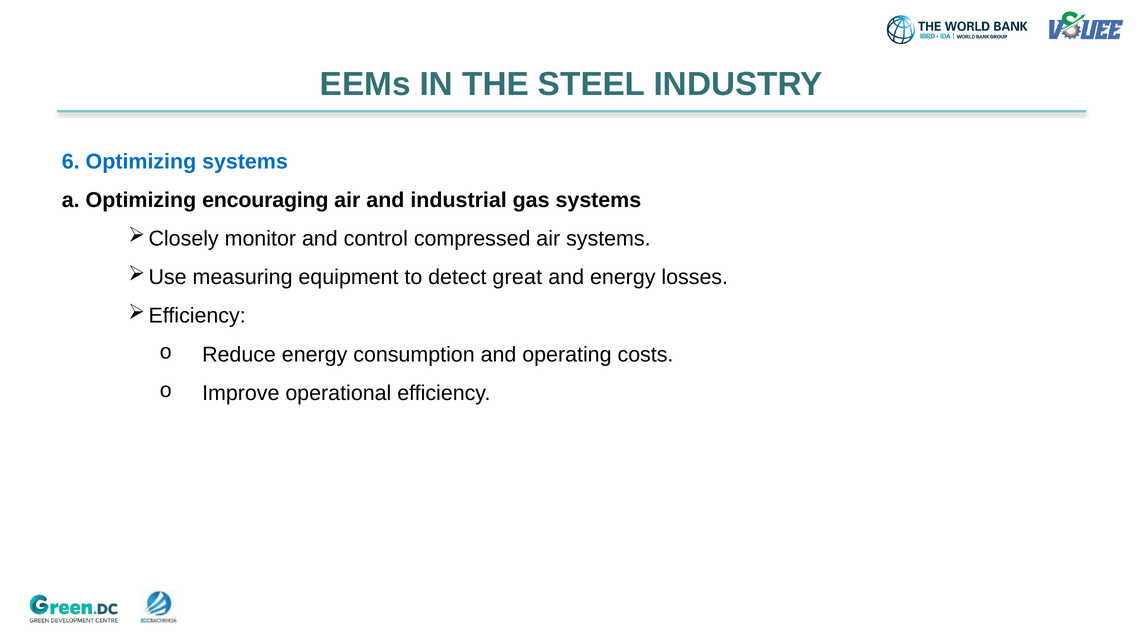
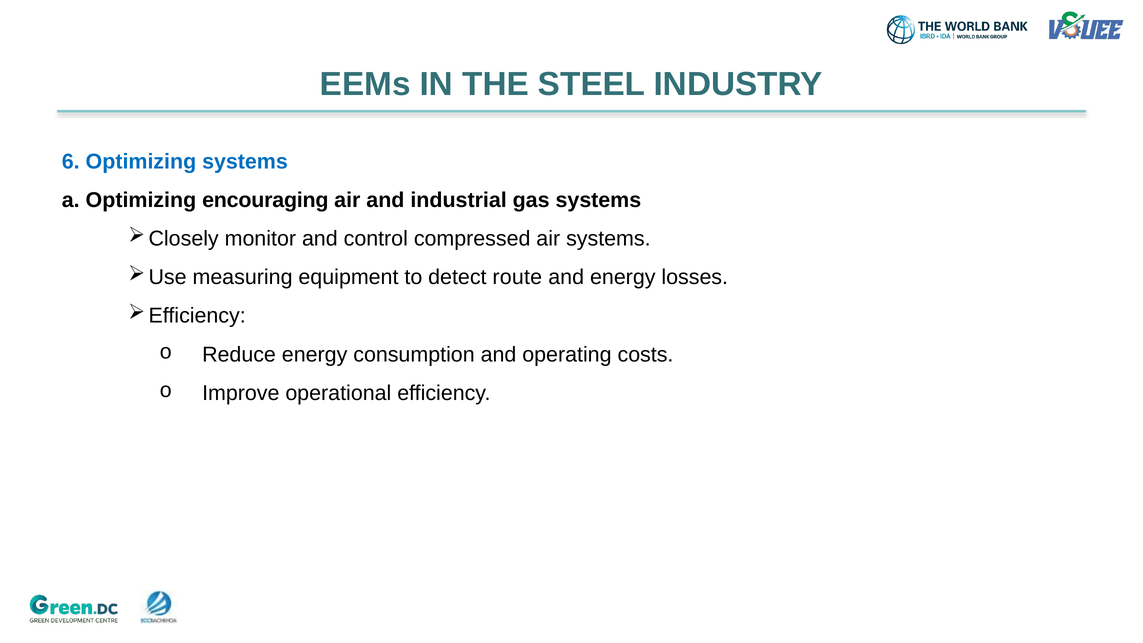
great: great -> route
